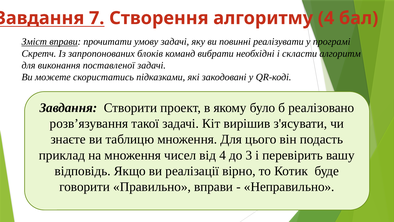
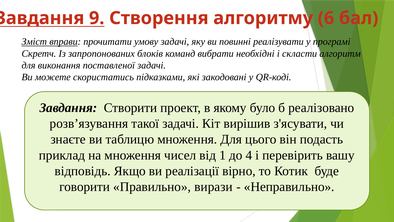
7: 7 -> 9
алгоритму 4: 4 -> 6
від 4: 4 -> 1
3: 3 -> 4
Правильно вправи: вправи -> вирази
